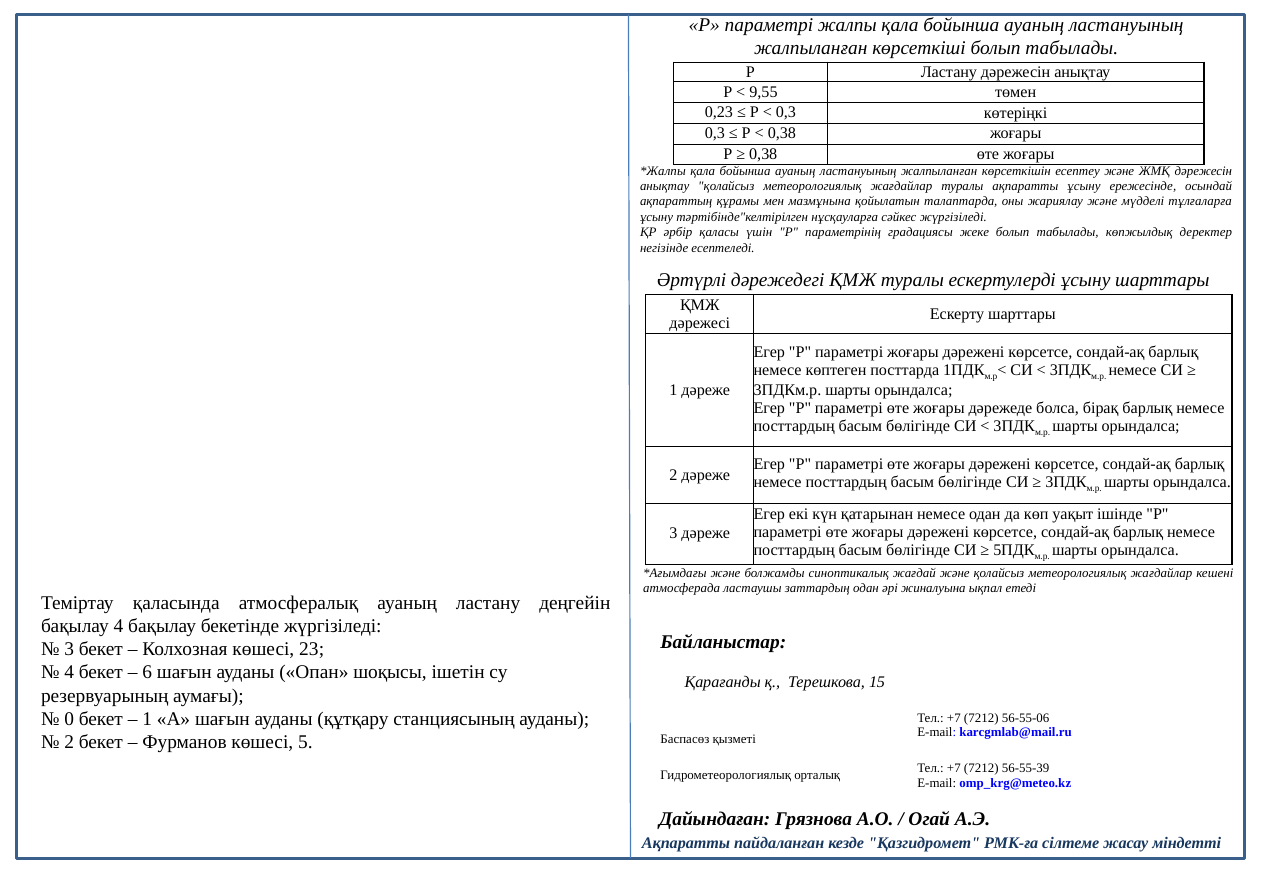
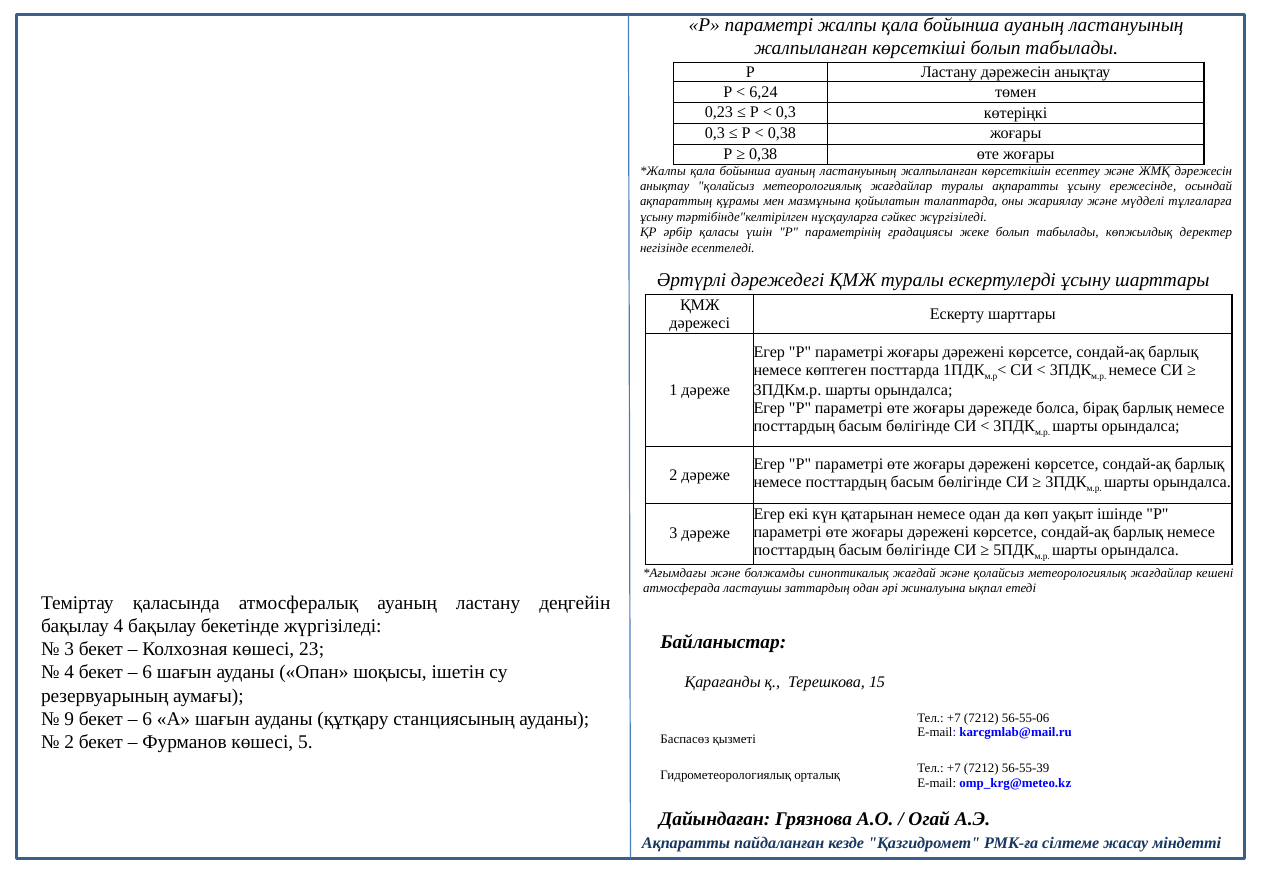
9,55: 9,55 -> 6,24
0: 0 -> 9
1 at (147, 719): 1 -> 6
